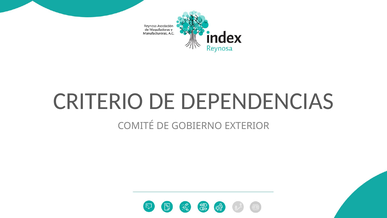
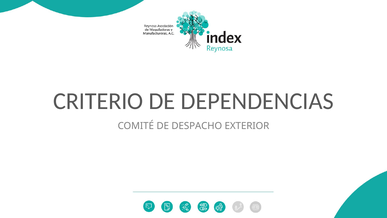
GOBIERNO: GOBIERNO -> DESPACHO
